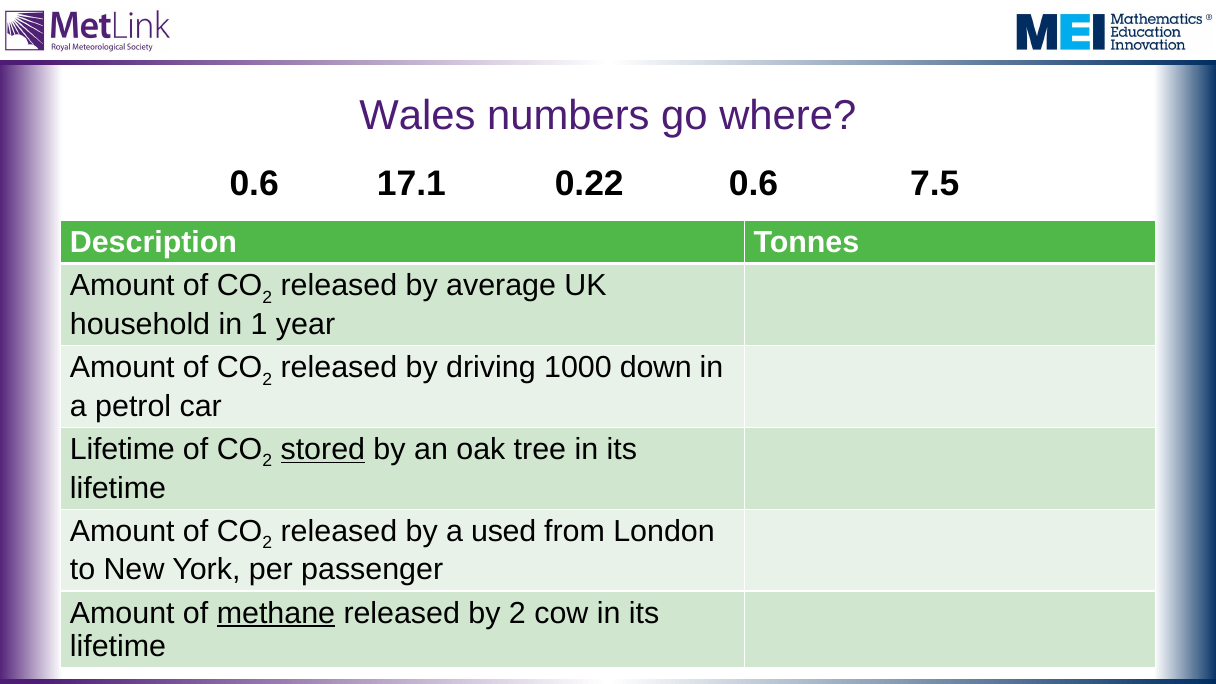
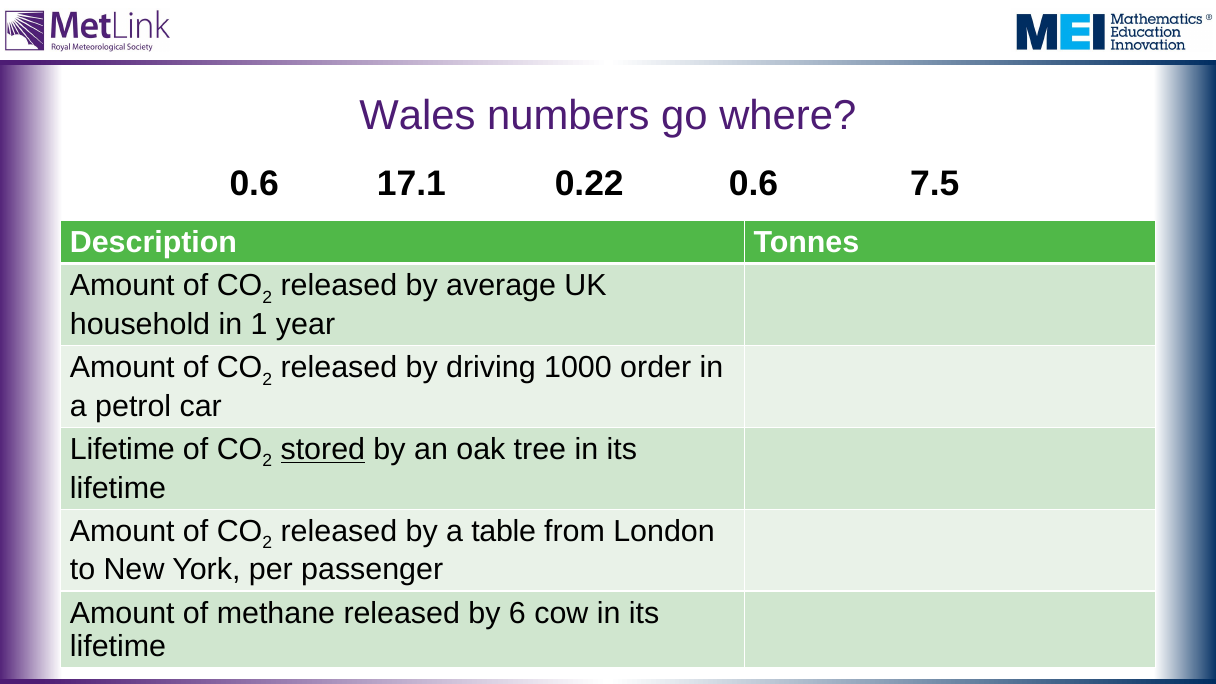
down: down -> order
used: used -> table
methane underline: present -> none
by 2: 2 -> 6
